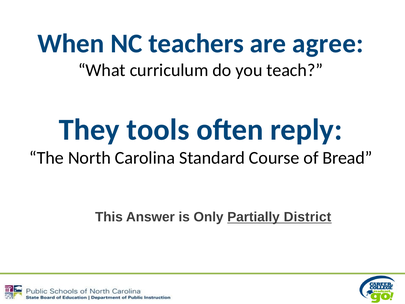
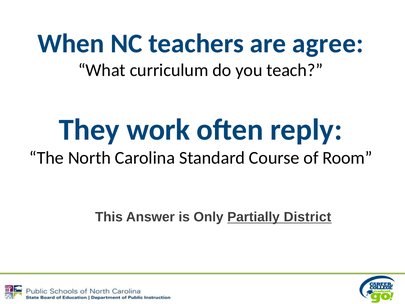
tools: tools -> work
Bread: Bread -> Room
